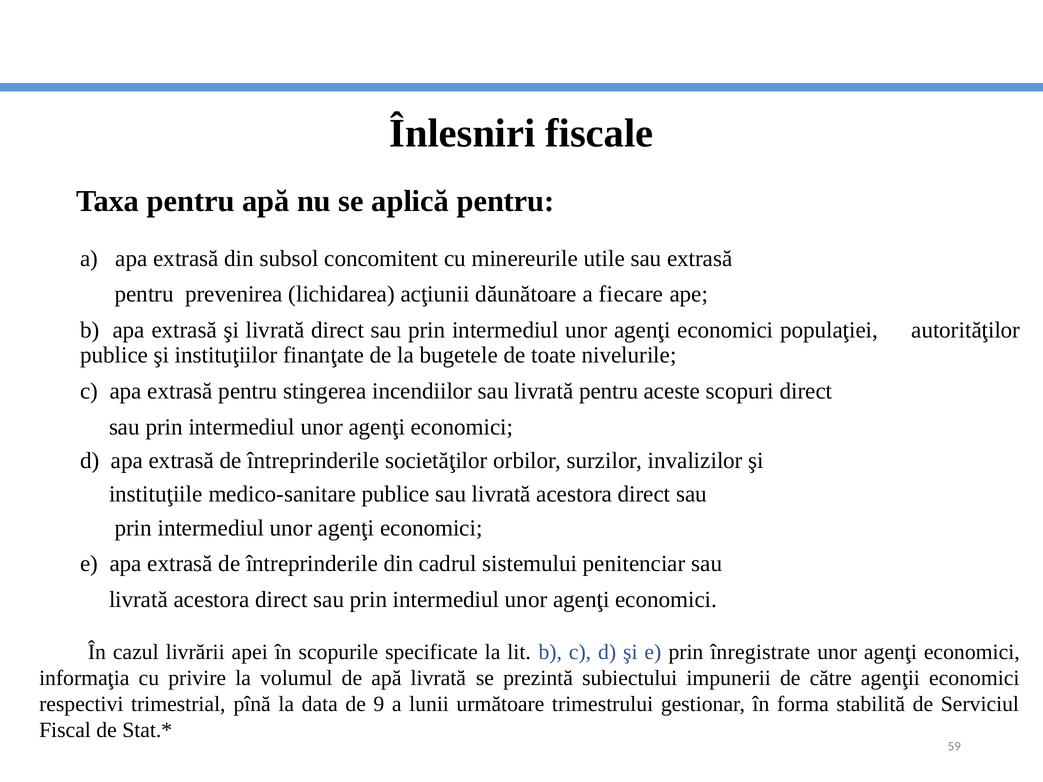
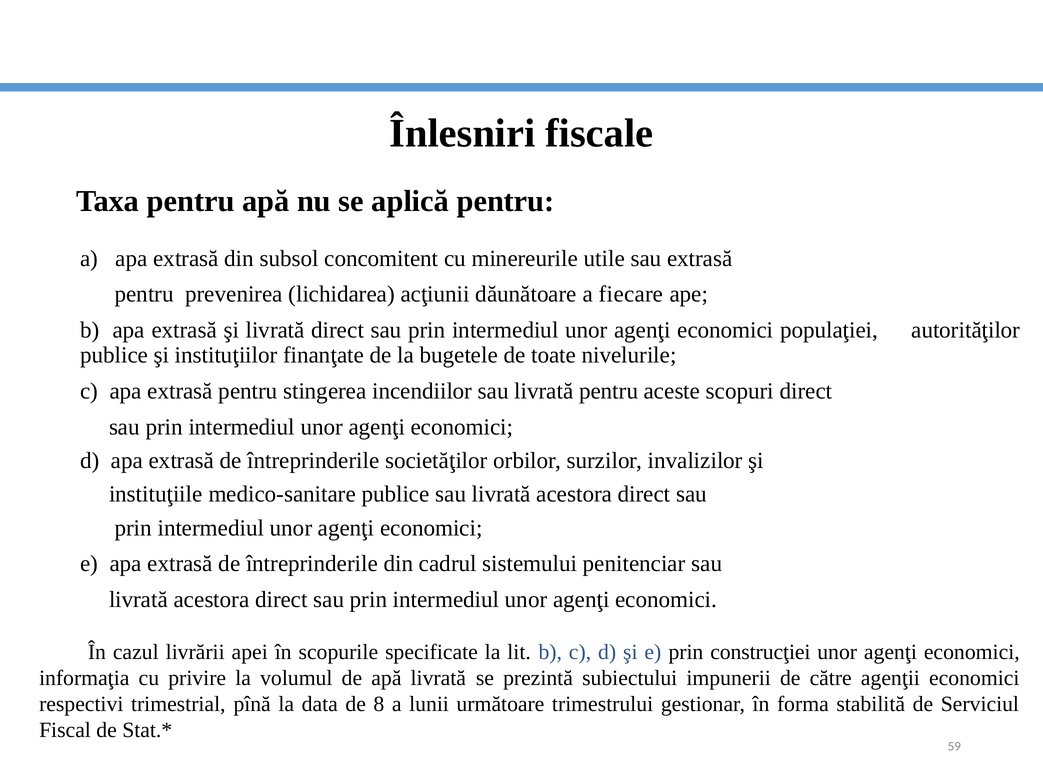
înregistrate: înregistrate -> construcţiei
9: 9 -> 8
